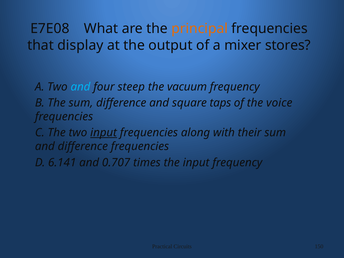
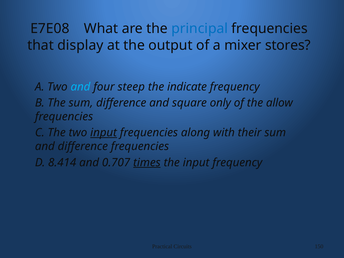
principal colour: orange -> blue
vacuum: vacuum -> indicate
taps: taps -> only
voice: voice -> allow
6.141: 6.141 -> 8.414
times underline: none -> present
